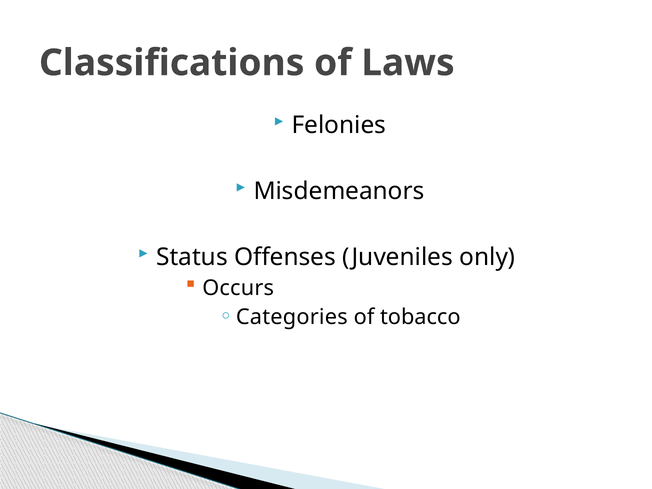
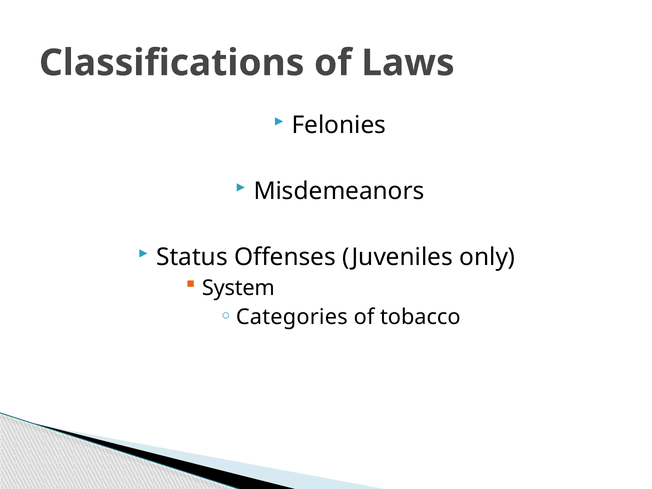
Occurs: Occurs -> System
